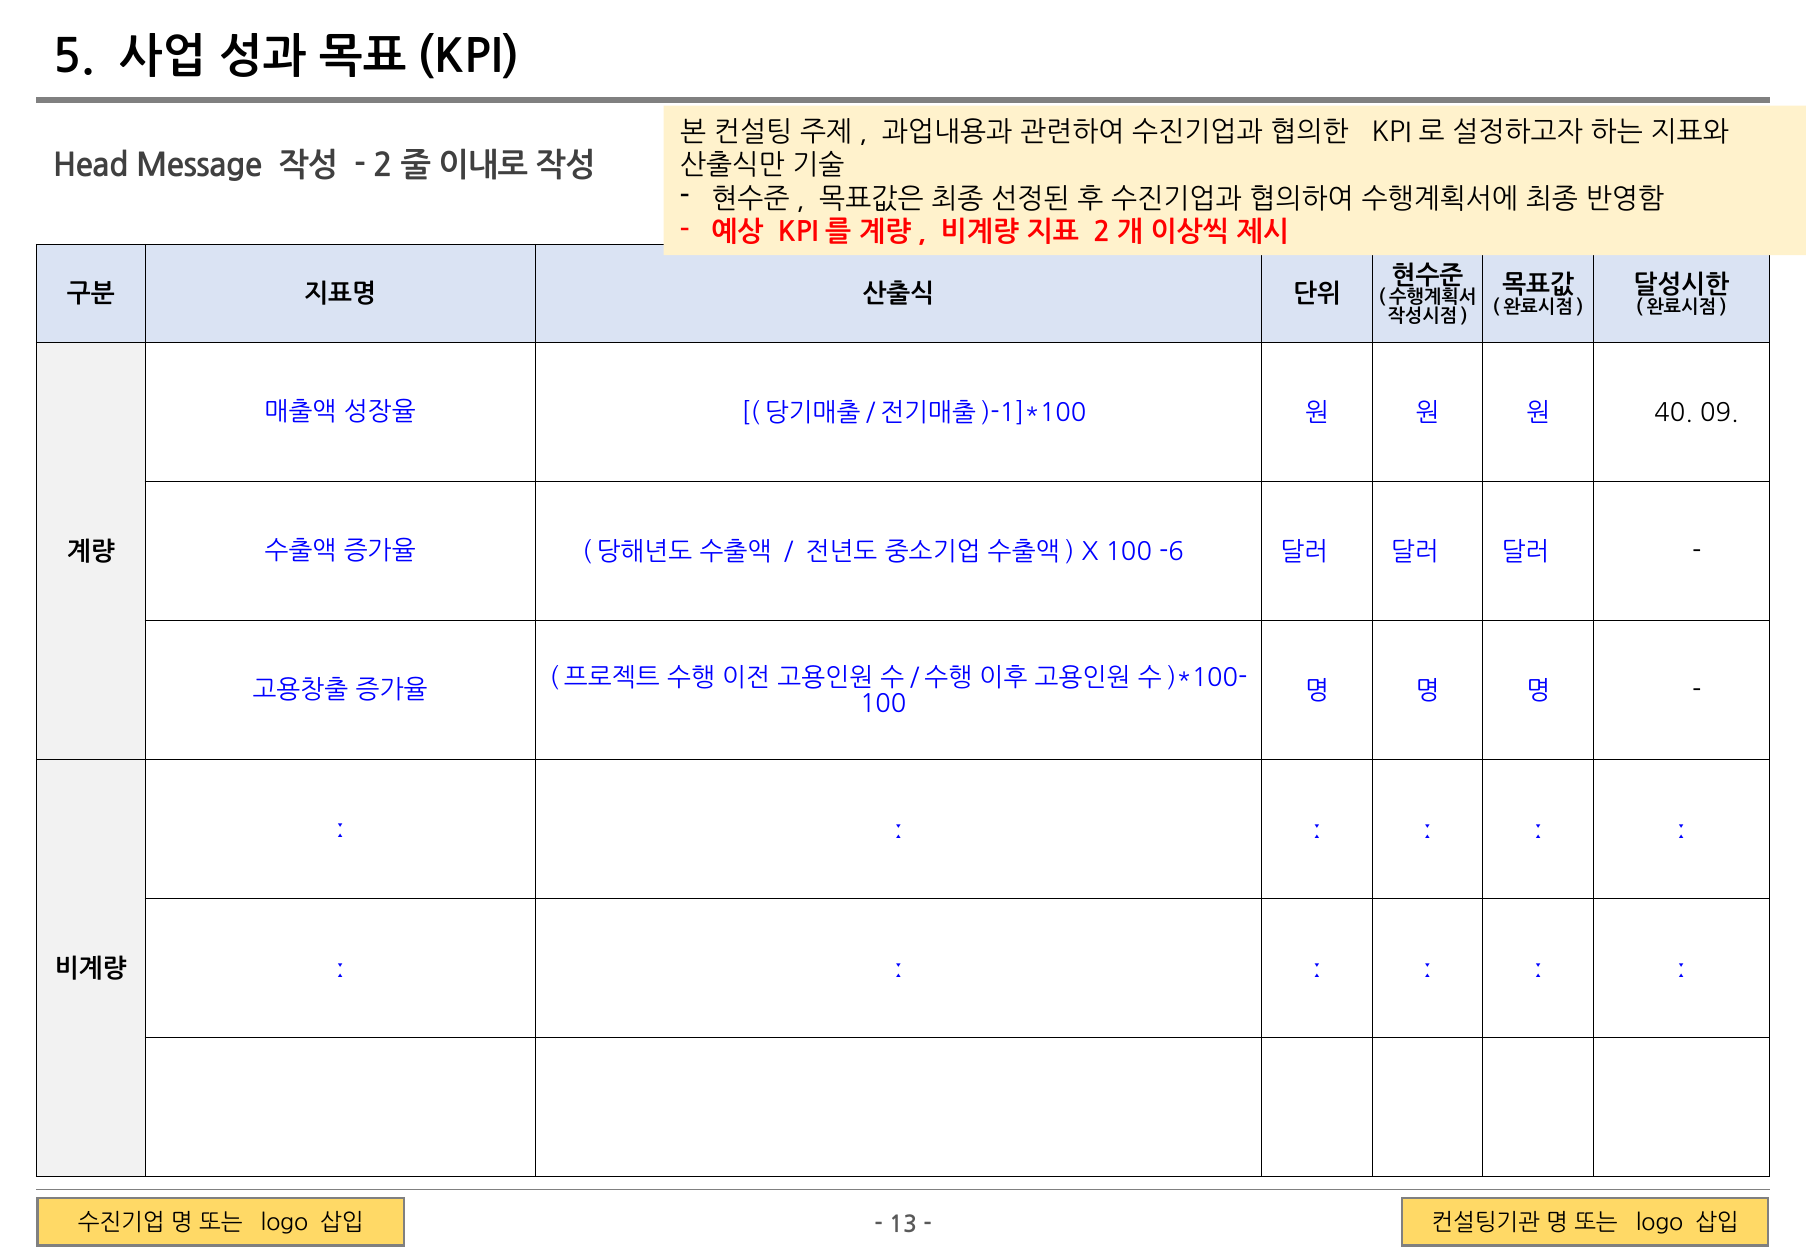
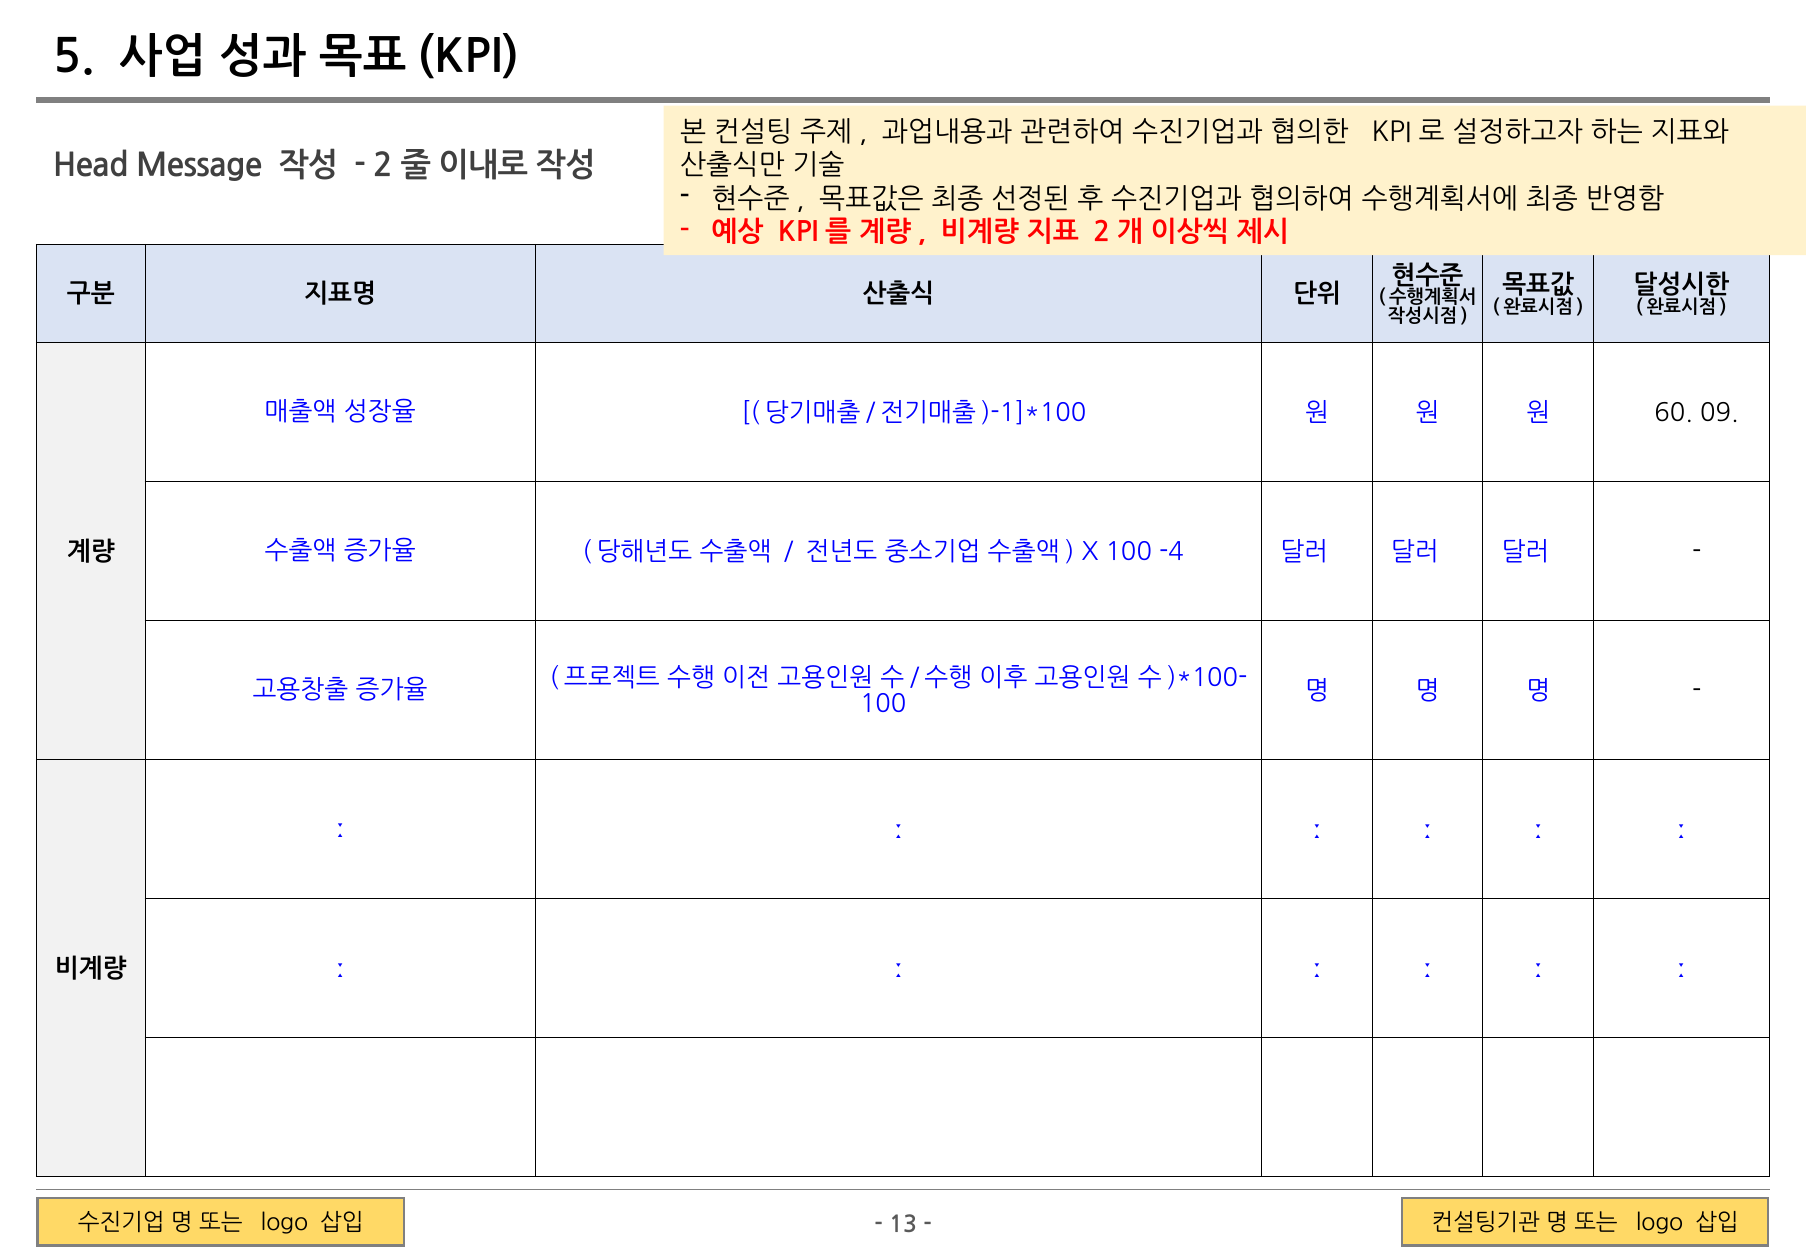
40: 40 -> 60
-6: -6 -> -4
